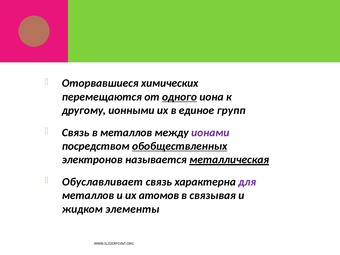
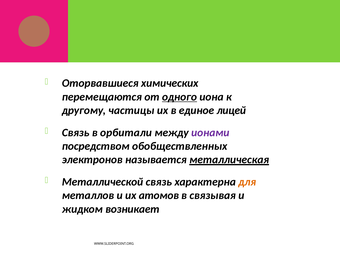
ионными: ионными -> частицы
групп: групп -> лицей
в металлов: металлов -> орбитали
обобществленных underline: present -> none
Обуславливает: Обуславливает -> Металлической
для colour: purple -> orange
элементы: элементы -> возникает
